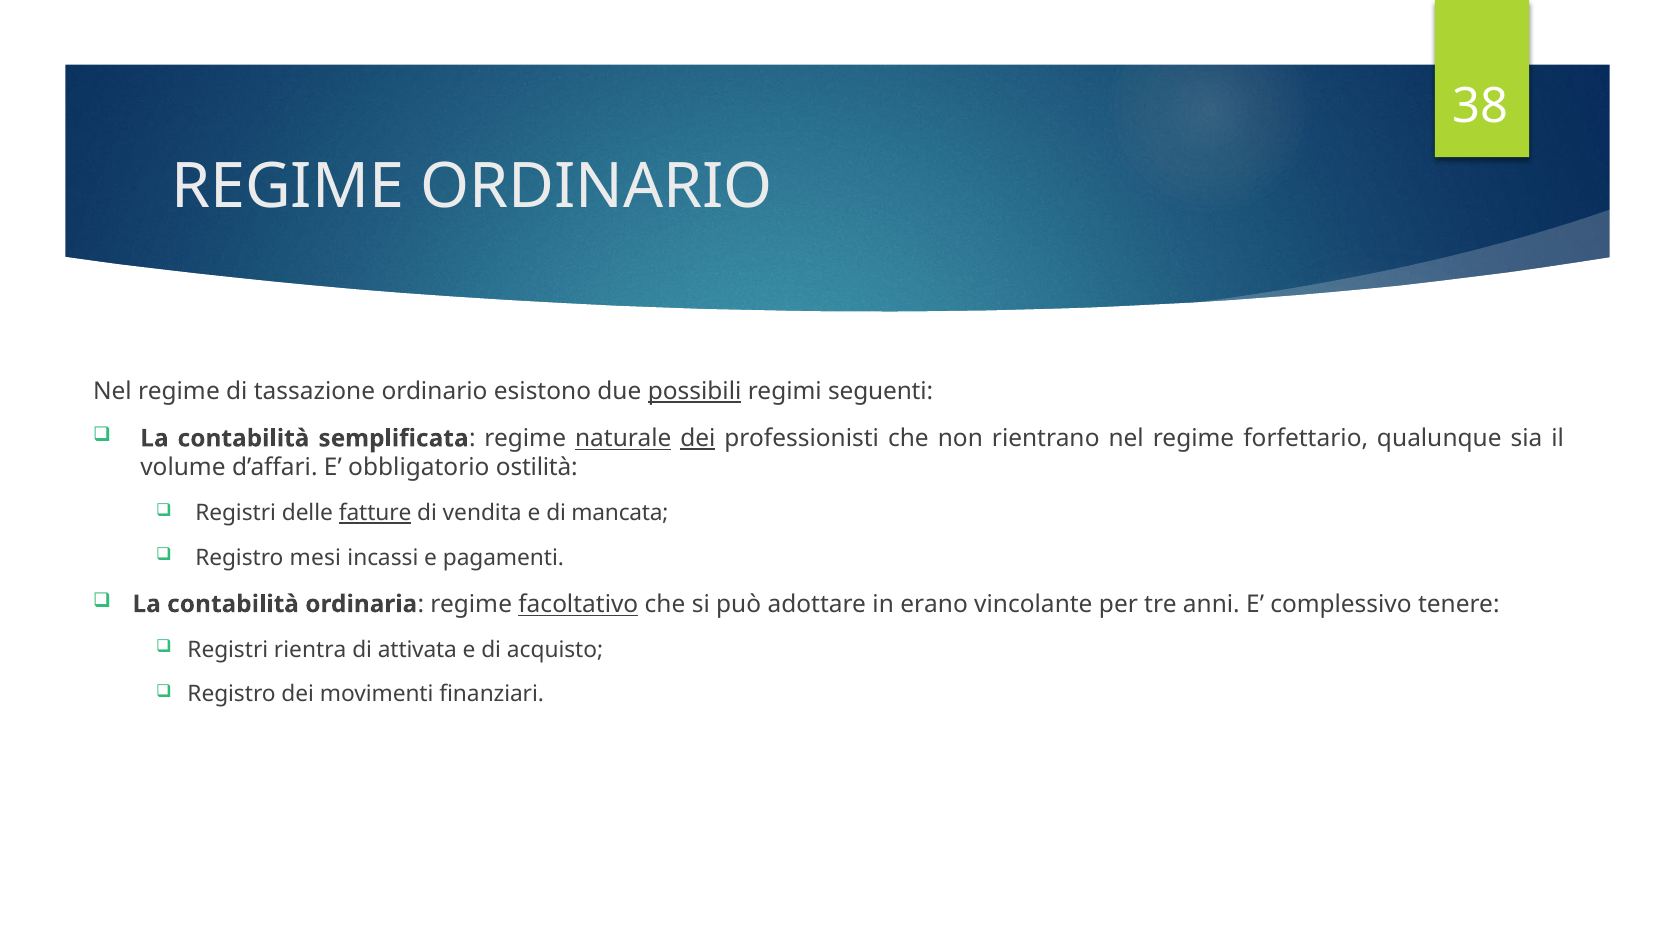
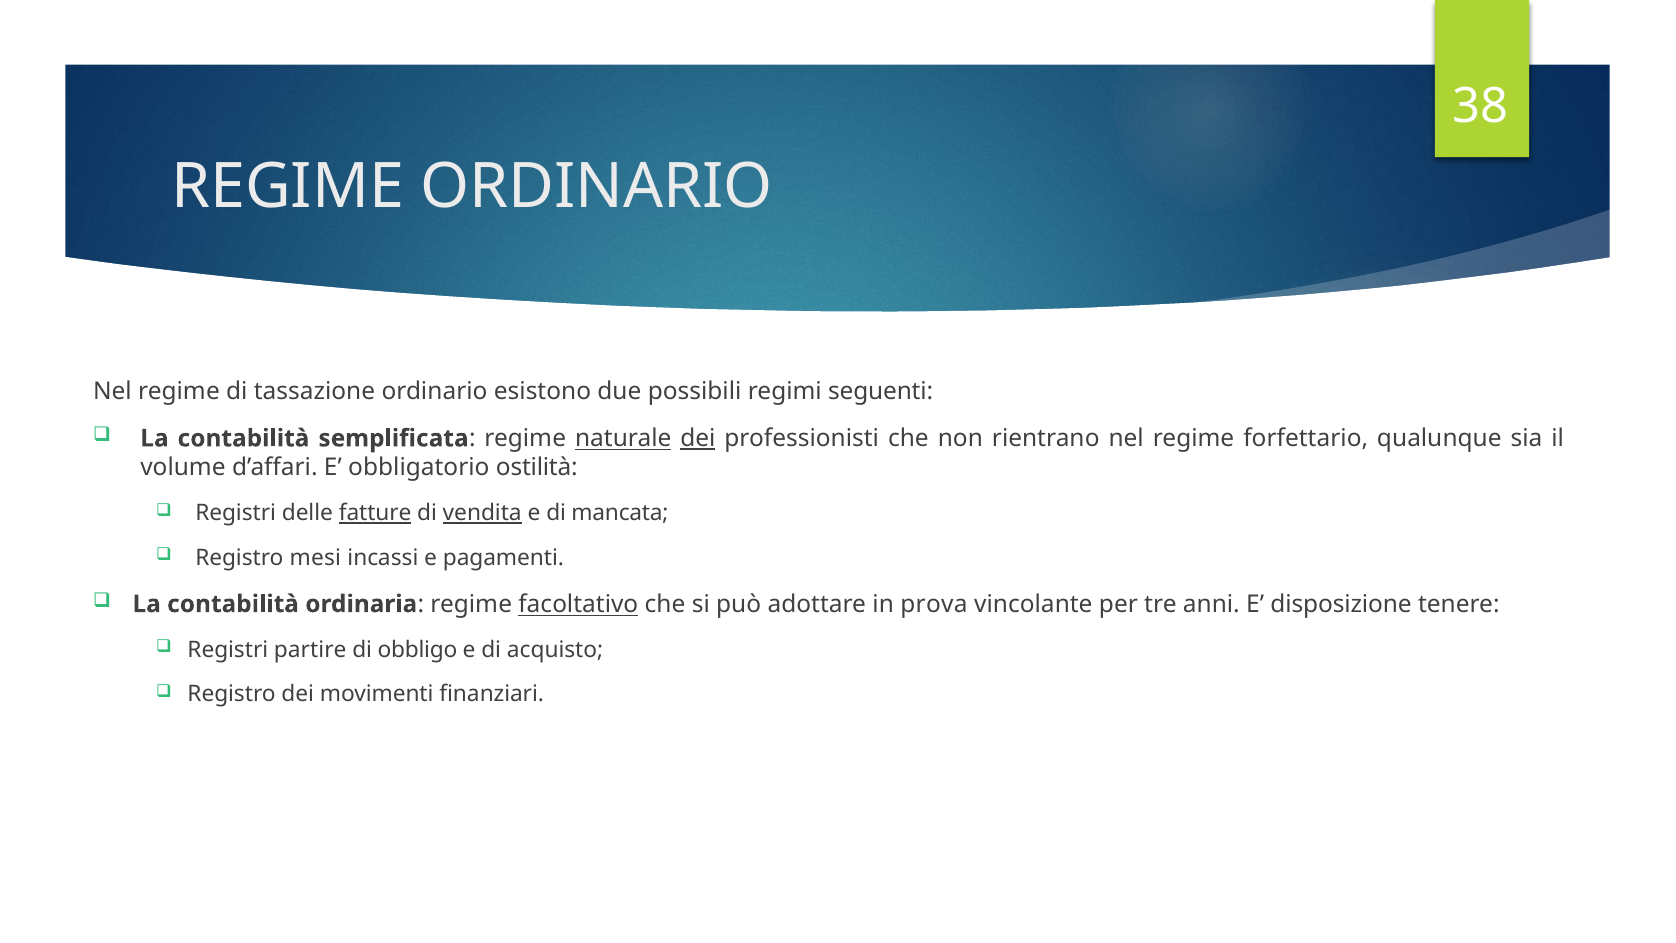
possibili underline: present -> none
vendita underline: none -> present
erano: erano -> prova
complessivo: complessivo -> disposizione
rientra: rientra -> partire
attivata: attivata -> obbligo
